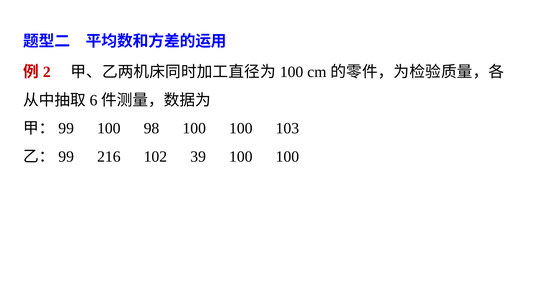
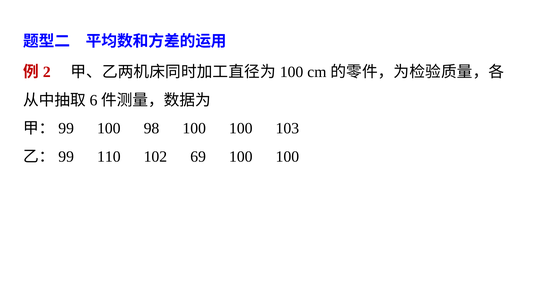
216: 216 -> 110
39: 39 -> 69
